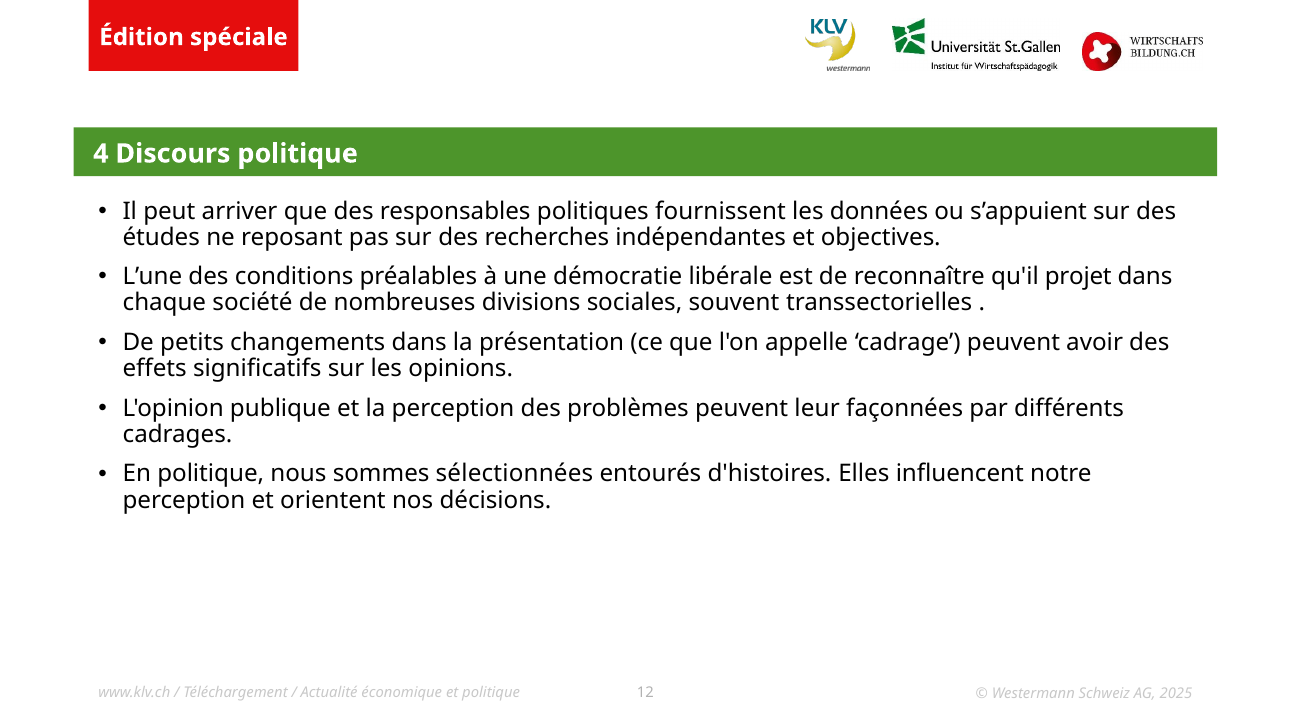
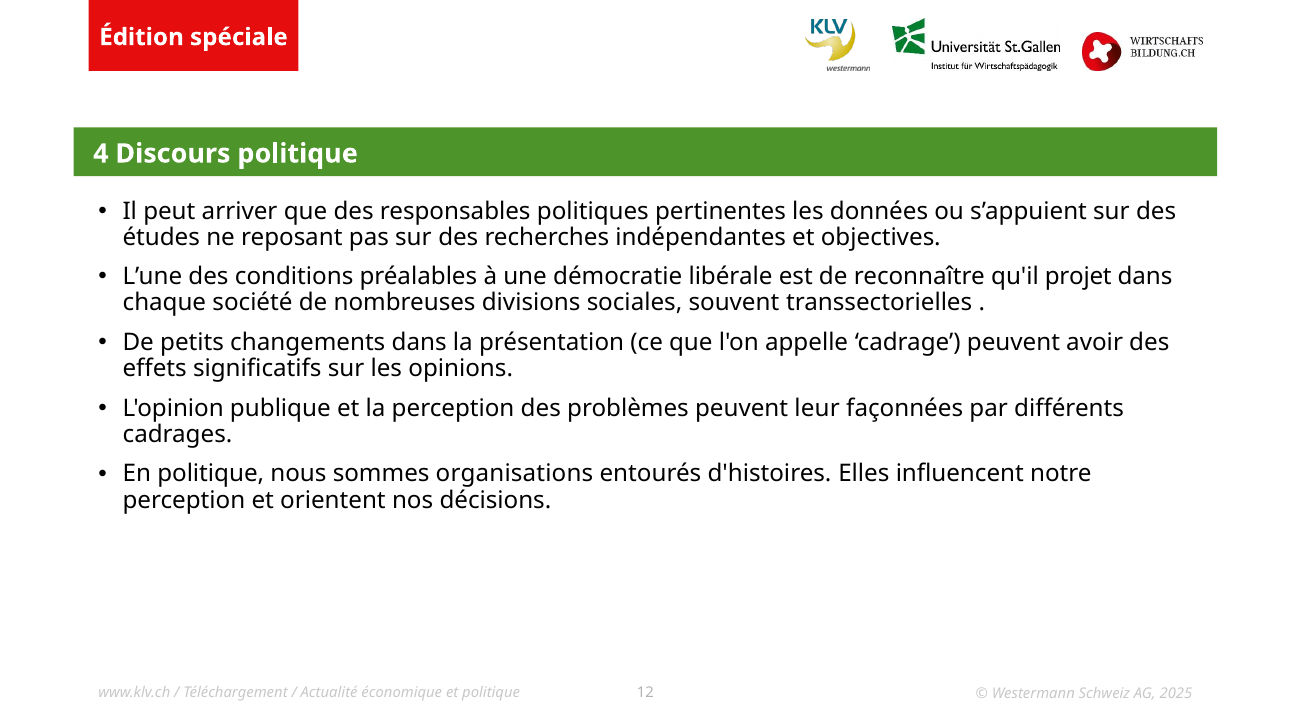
fournissent: fournissent -> pertinentes
sélectionnées: sélectionnées -> organisations
